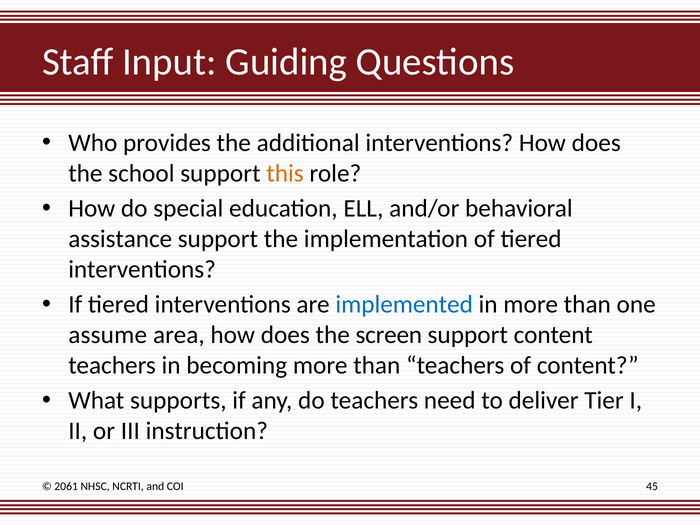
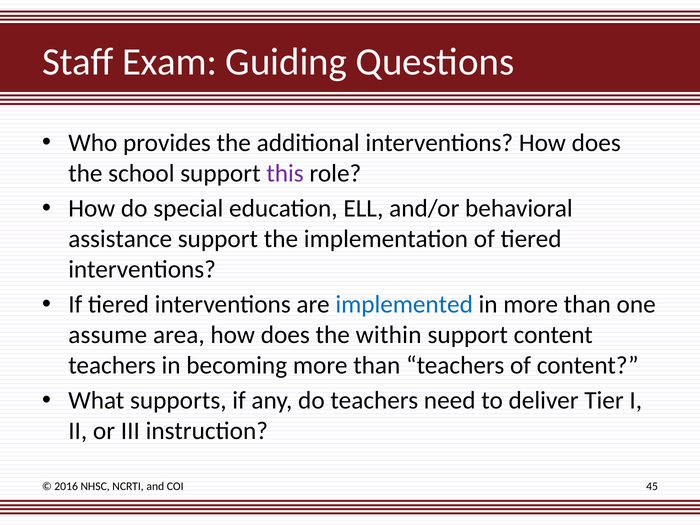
Input: Input -> Exam
this colour: orange -> purple
screen: screen -> within
2061: 2061 -> 2016
